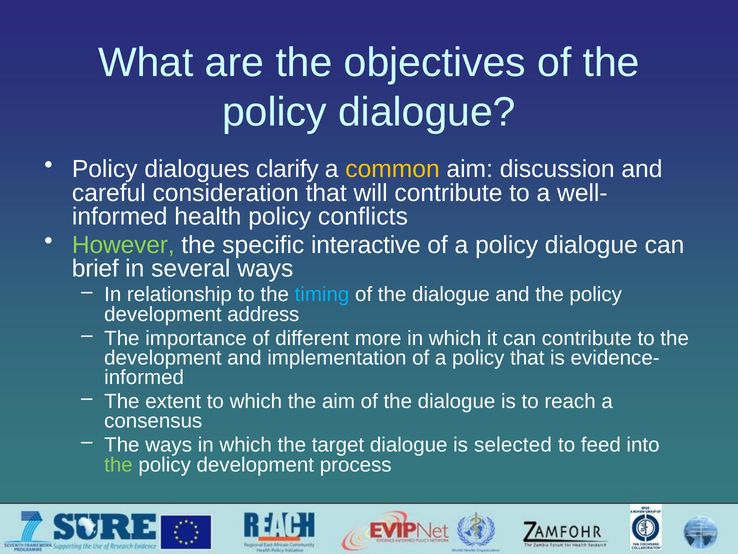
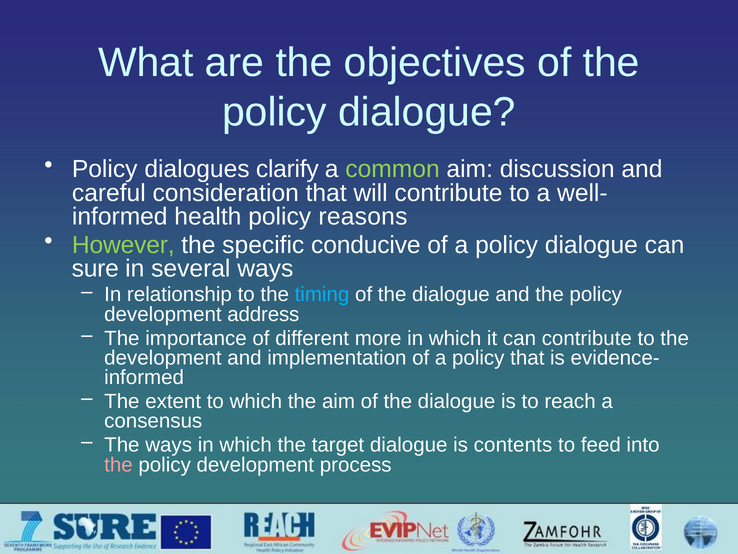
common colour: yellow -> light green
conflicts: conflicts -> reasons
interactive: interactive -> conducive
brief: brief -> sure
selected: selected -> contents
the at (118, 464) colour: light green -> pink
